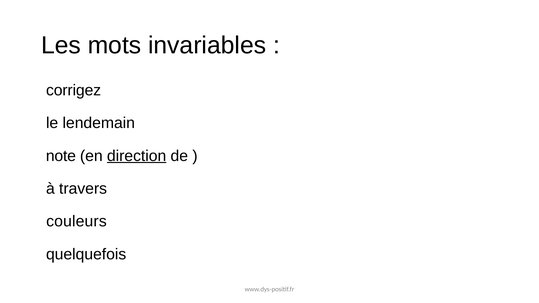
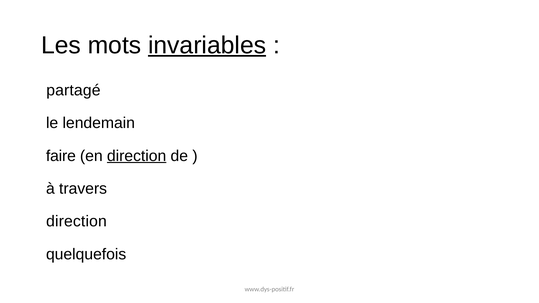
invariables underline: none -> present
corrigez: corrigez -> partagé
note: note -> faire
couleurs at (76, 222): couleurs -> direction
